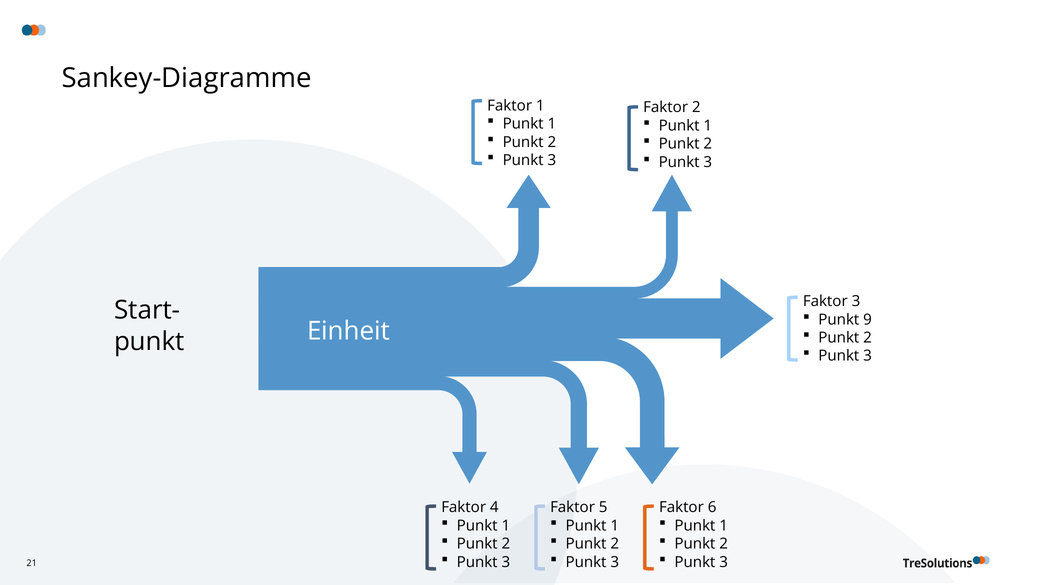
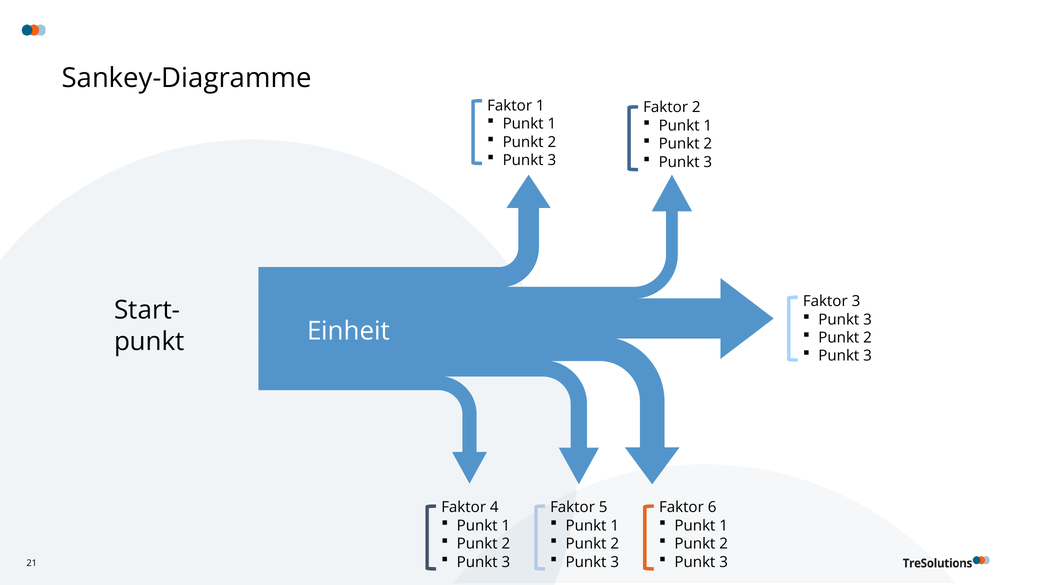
9 at (868, 320): 9 -> 3
